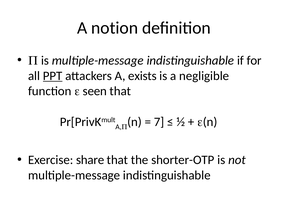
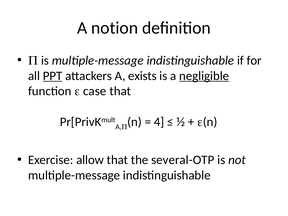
negligible underline: none -> present
seen: seen -> case
7: 7 -> 4
share: share -> allow
shorter-OTP: shorter-OTP -> several-OTP
